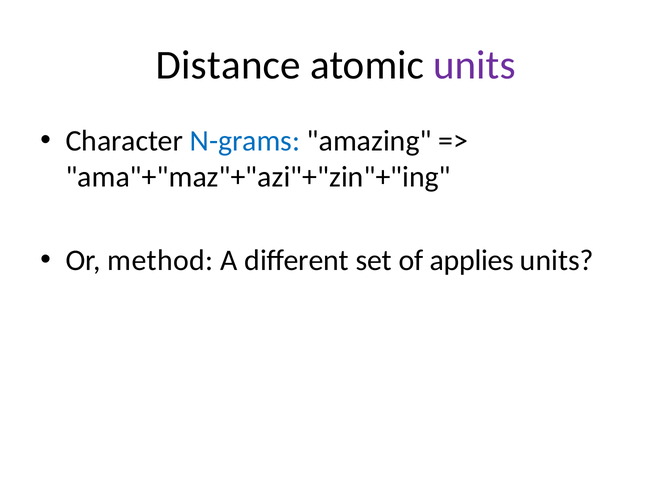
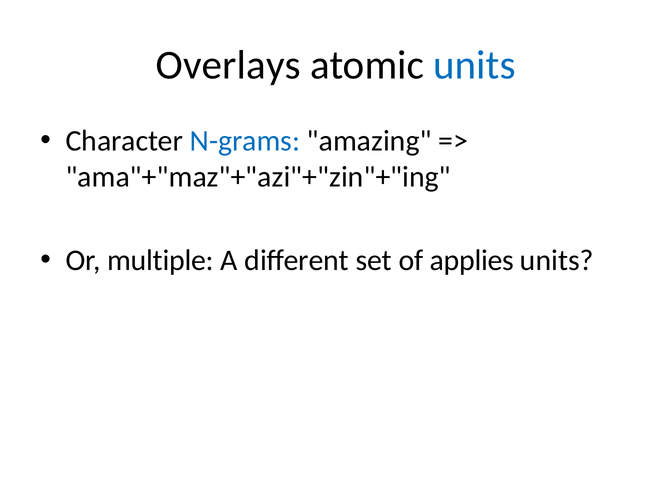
Distance: Distance -> Overlays
units at (475, 65) colour: purple -> blue
method: method -> multiple
